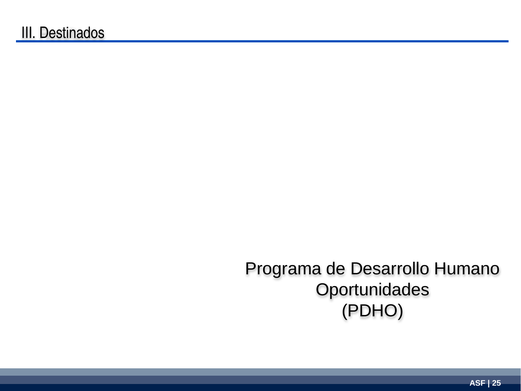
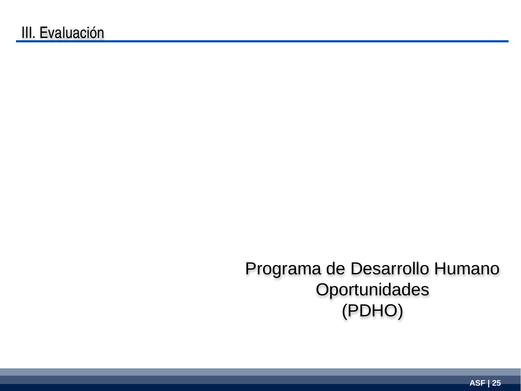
Destinados: Destinados -> Evaluación
